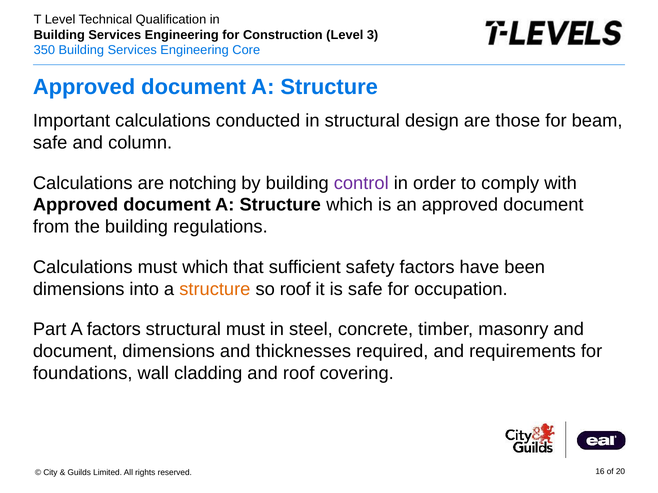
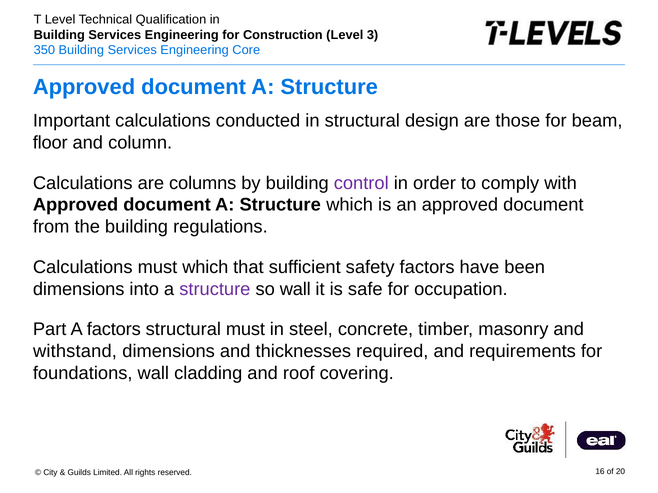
safe at (50, 143): safe -> floor
notching: notching -> columns
structure at (215, 289) colour: orange -> purple
so roof: roof -> wall
document at (75, 351): document -> withstand
